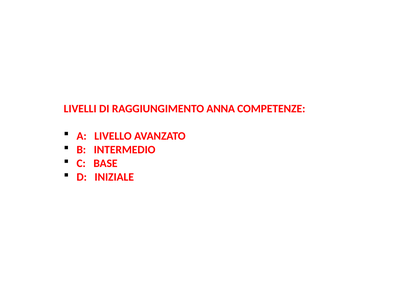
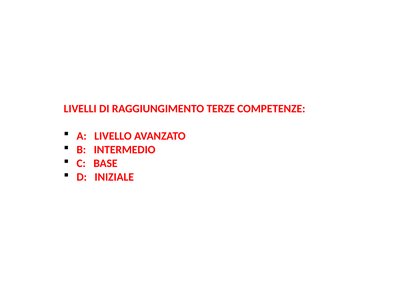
ANNA: ANNA -> TERZE
